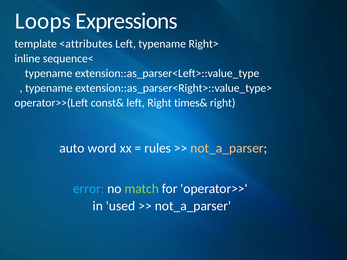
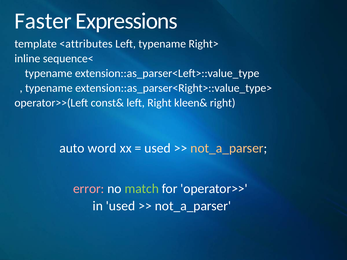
Loops: Loops -> Faster
times&: times& -> kleen&
rules at (158, 148): rules -> used
error colour: light blue -> pink
